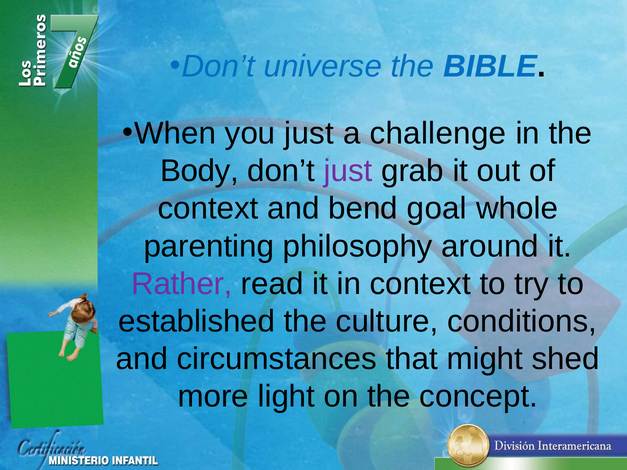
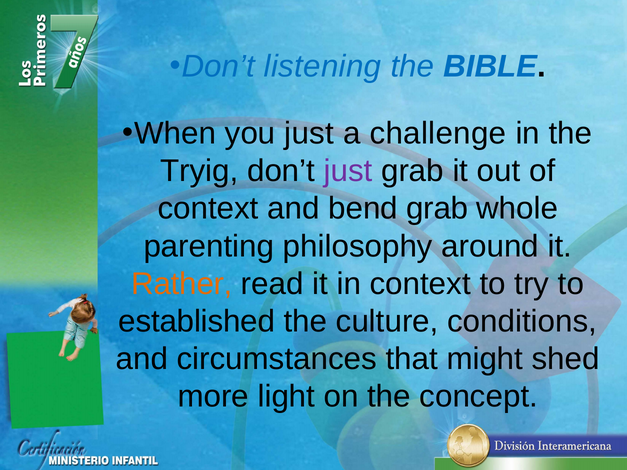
universe: universe -> listening
Body: Body -> Tryig
bend goal: goal -> grab
Rather colour: purple -> orange
